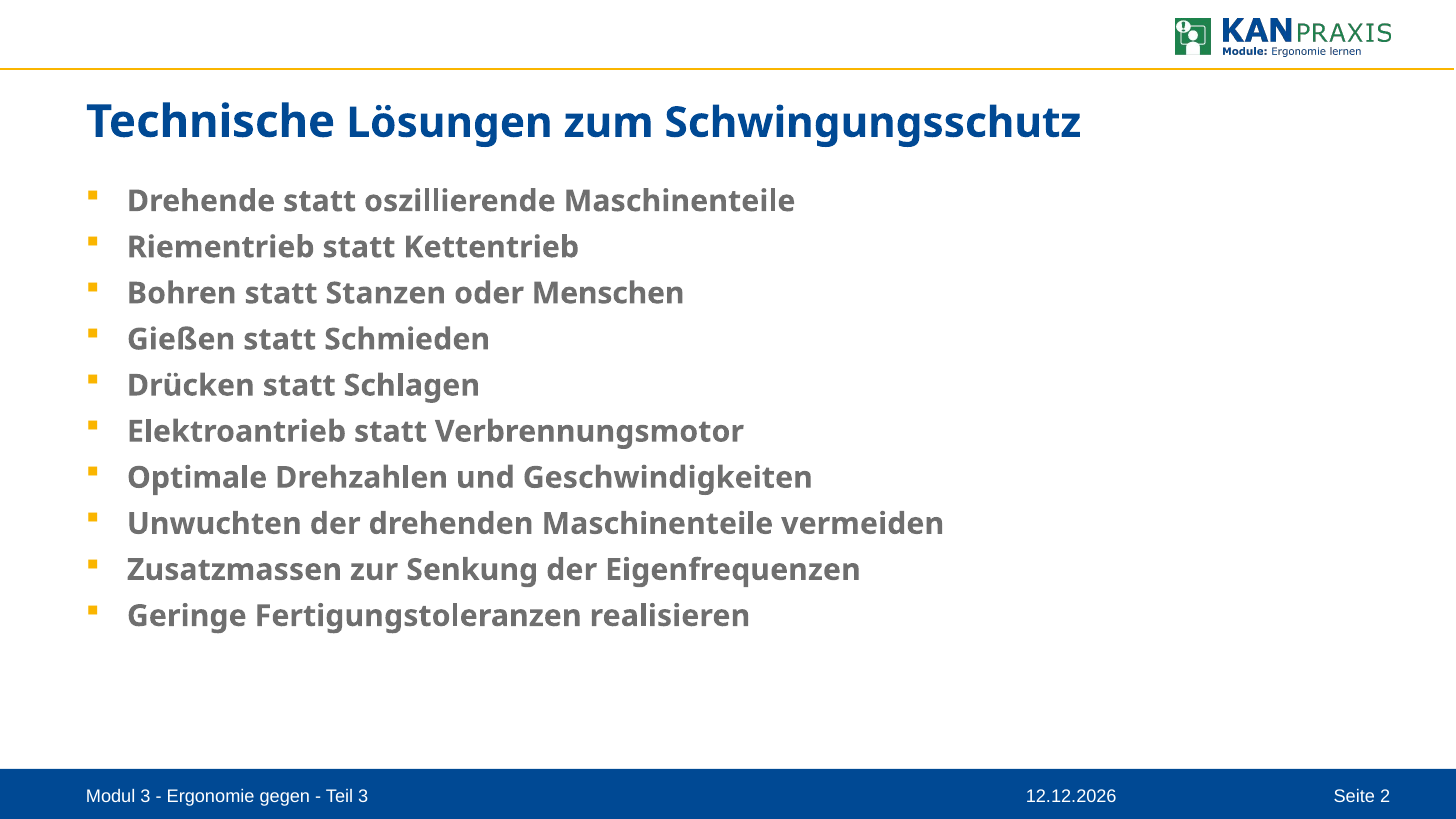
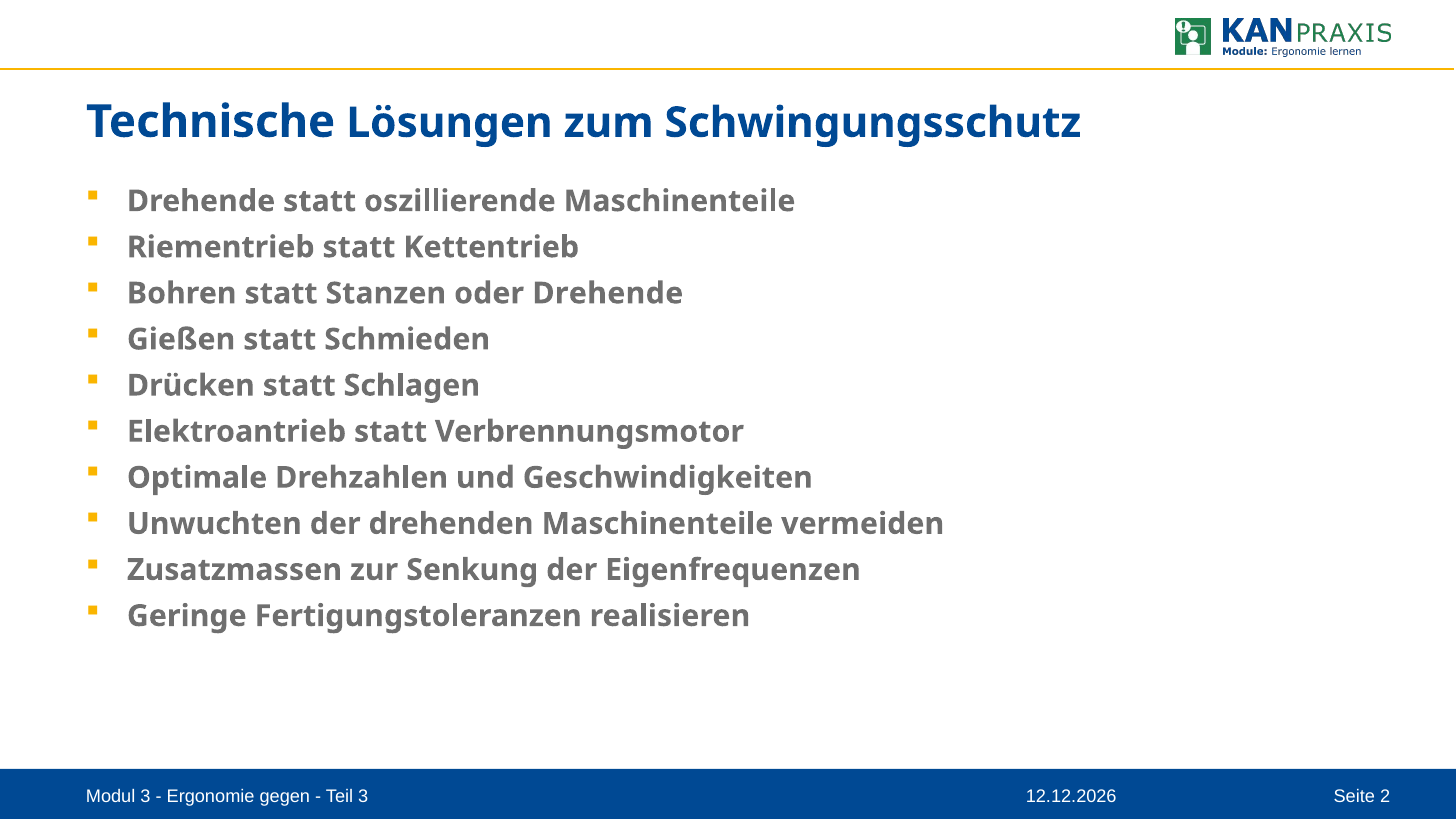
oder Menschen: Menschen -> Drehende
